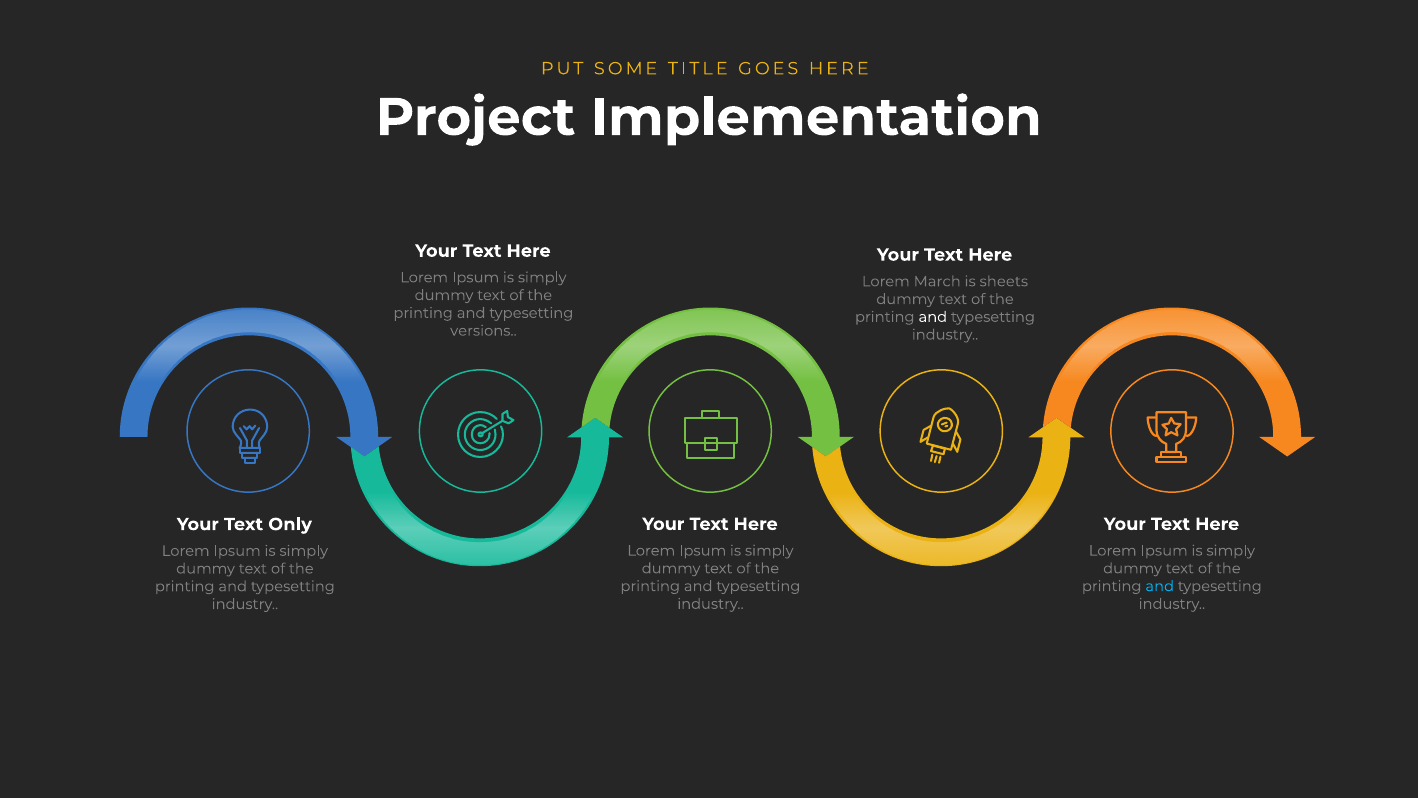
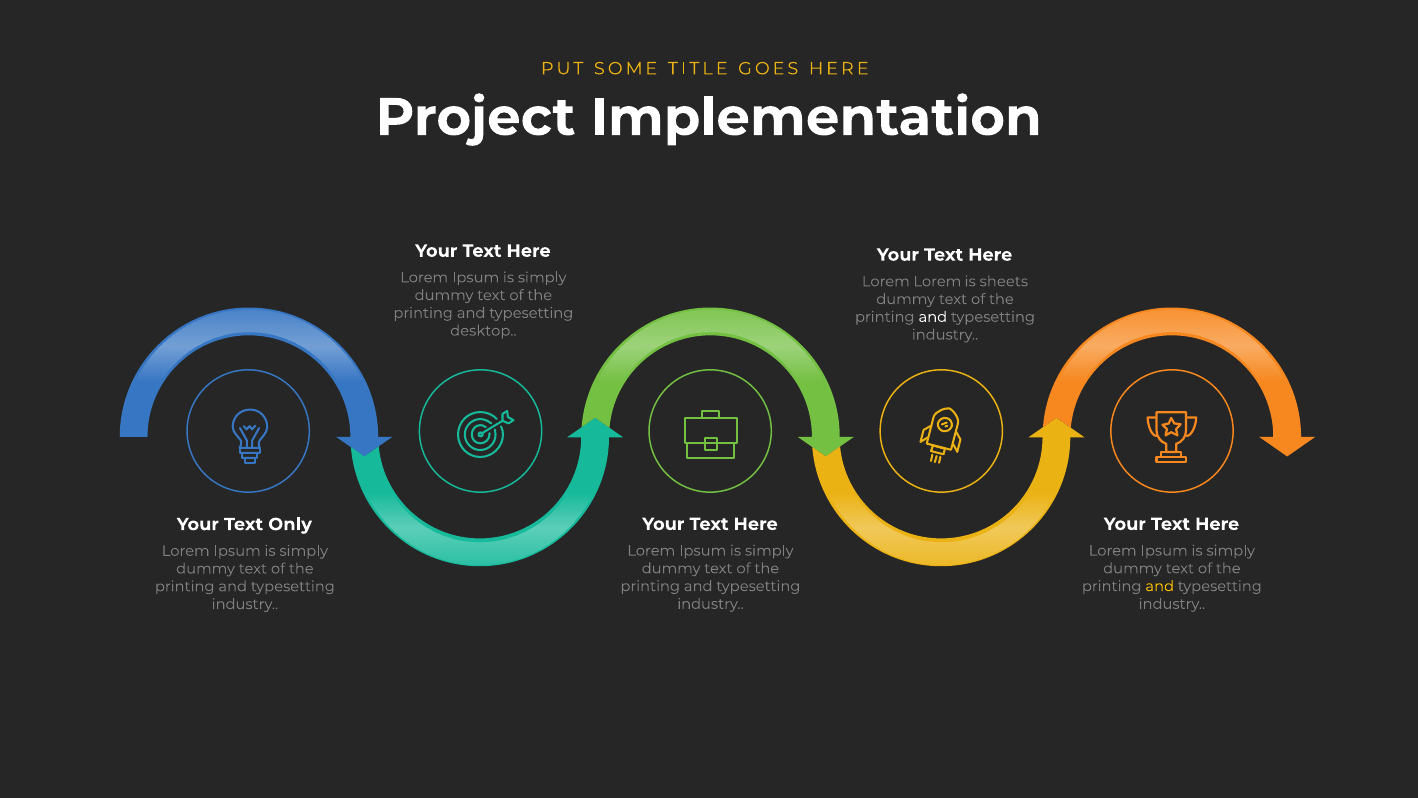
Lorem March: March -> Lorem
versions: versions -> desktop
and at (1160, 586) colour: light blue -> yellow
